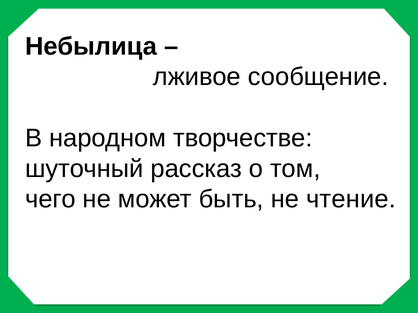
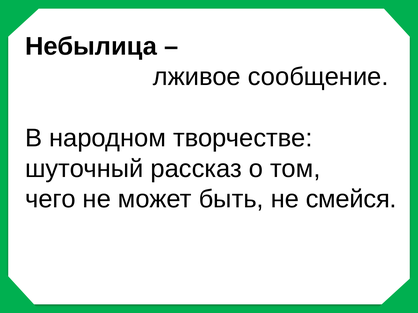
чтение: чтение -> смейся
